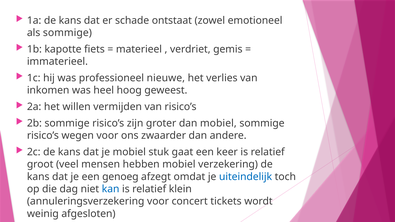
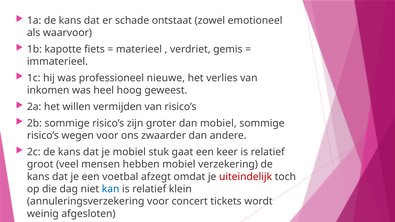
als sommige: sommige -> waarvoor
genoeg: genoeg -> voetbal
uiteindelijk colour: blue -> red
